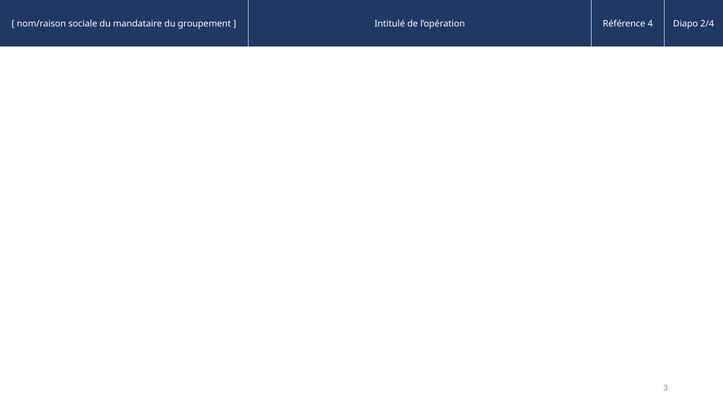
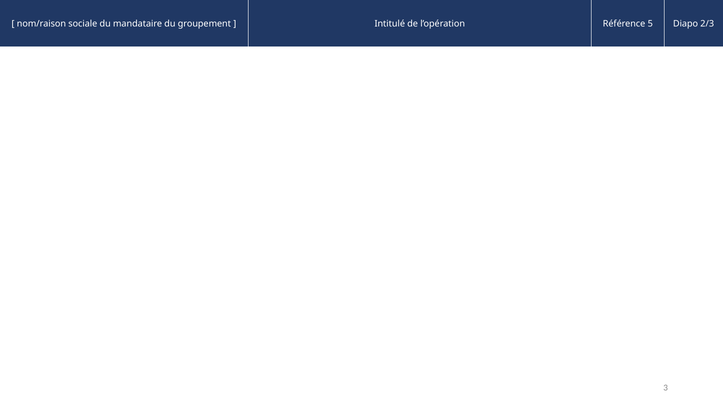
4: 4 -> 5
2/4: 2/4 -> 2/3
